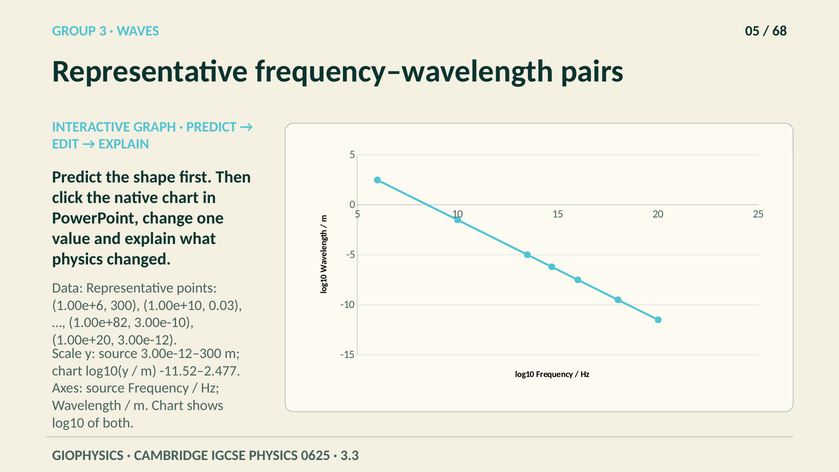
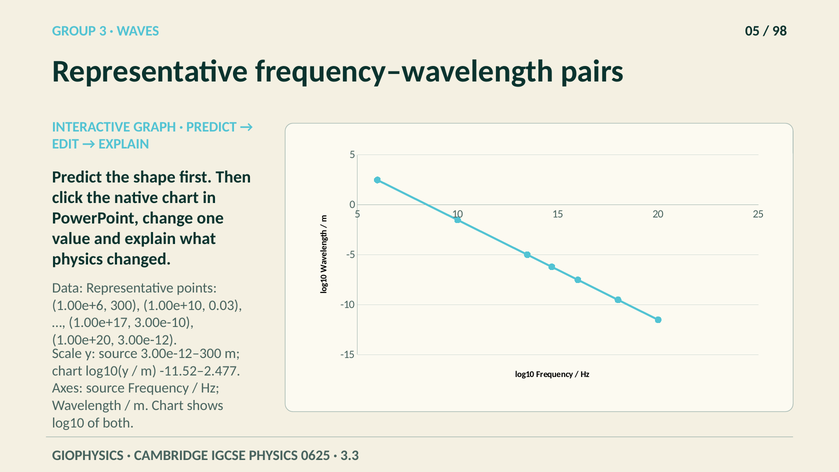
68: 68 -> 98
1.00e+82: 1.00e+82 -> 1.00e+17
